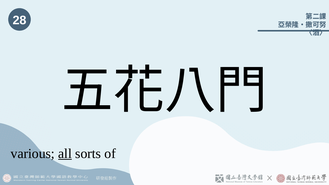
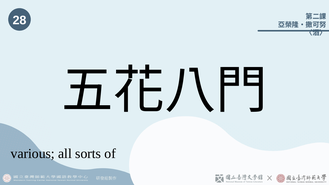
all underline: present -> none
